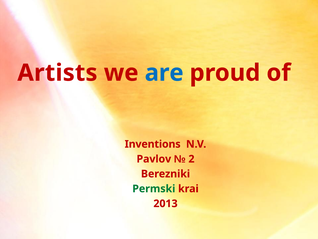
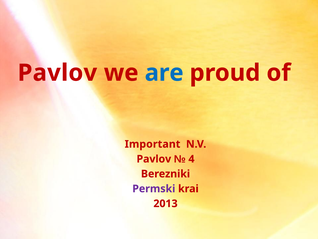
Artists at (57, 73): Artists -> Pavlov
Inventions: Inventions -> Important
2: 2 -> 4
Permski colour: green -> purple
